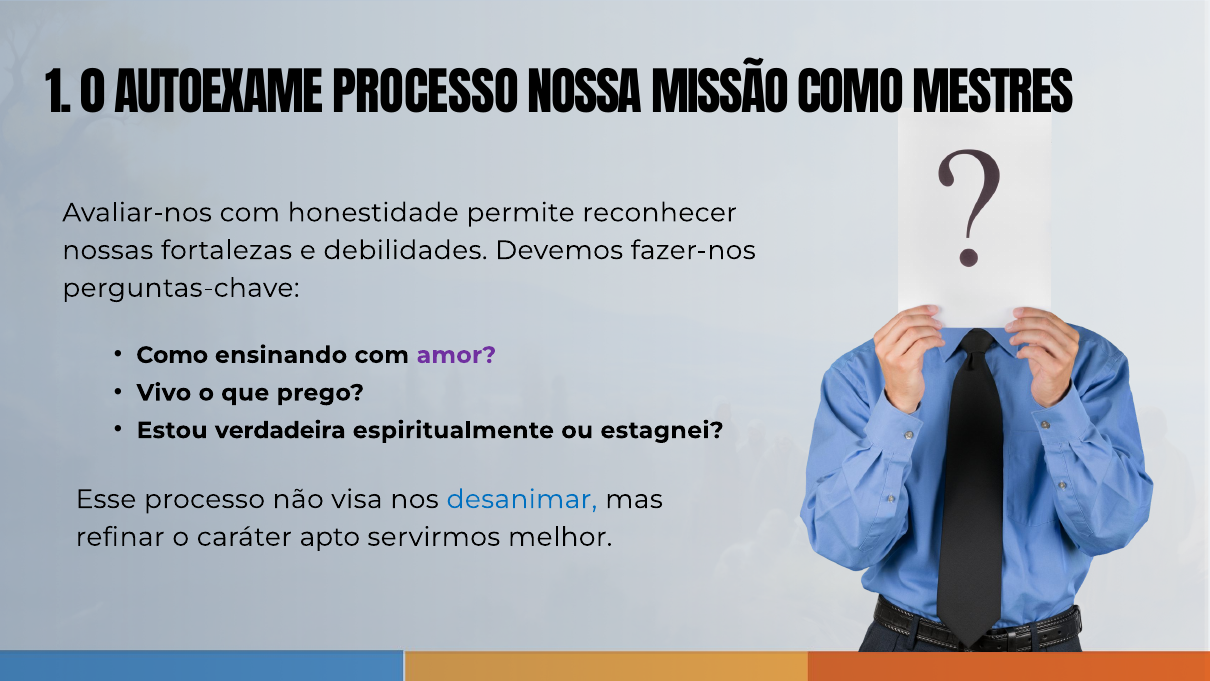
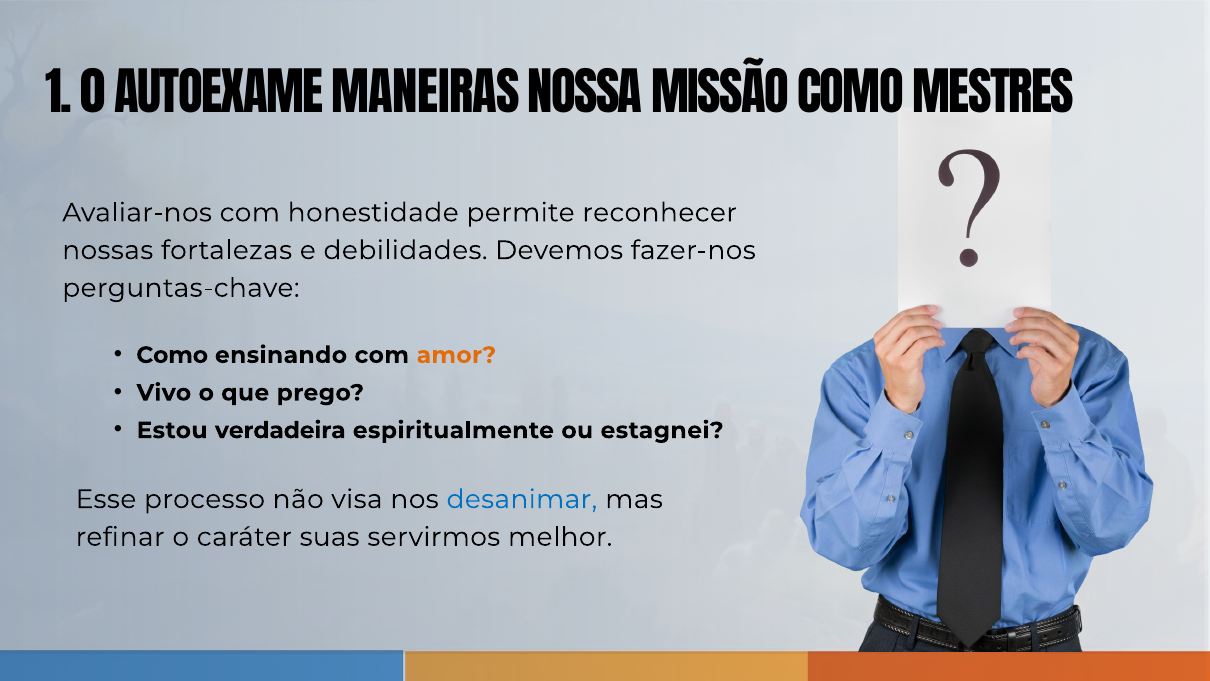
AUTOEXAME PROCESSO: PROCESSO -> MANEIRAS
amor colour: purple -> orange
apto: apto -> suas
